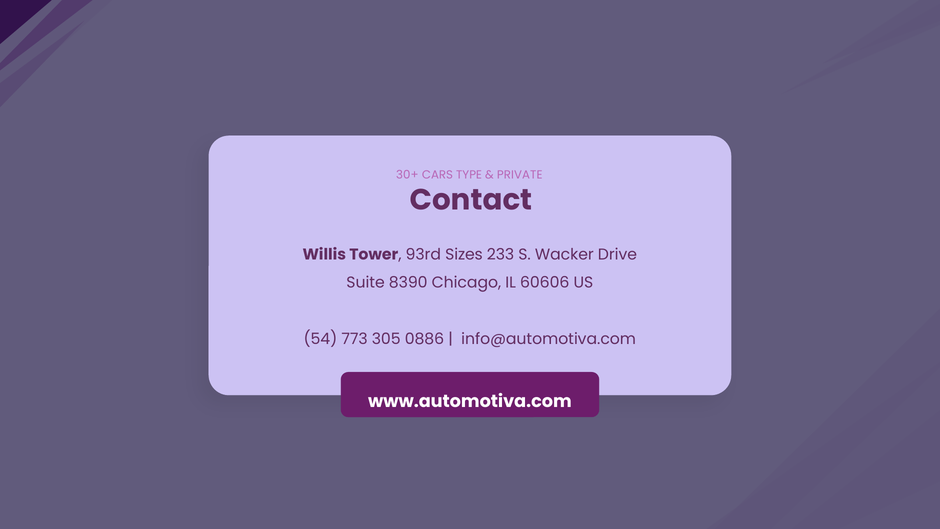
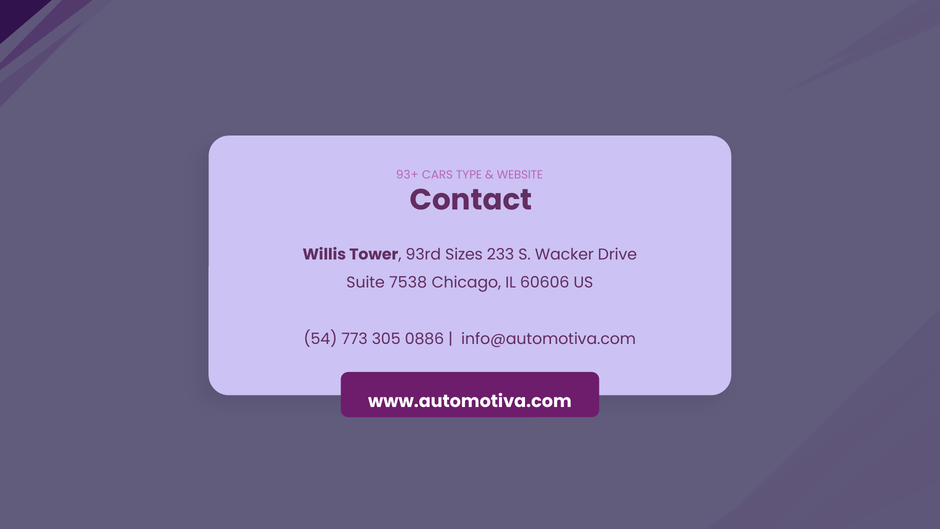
30+: 30+ -> 93+
PRIVATE: PRIVATE -> WEBSITE
8390: 8390 -> 7538
